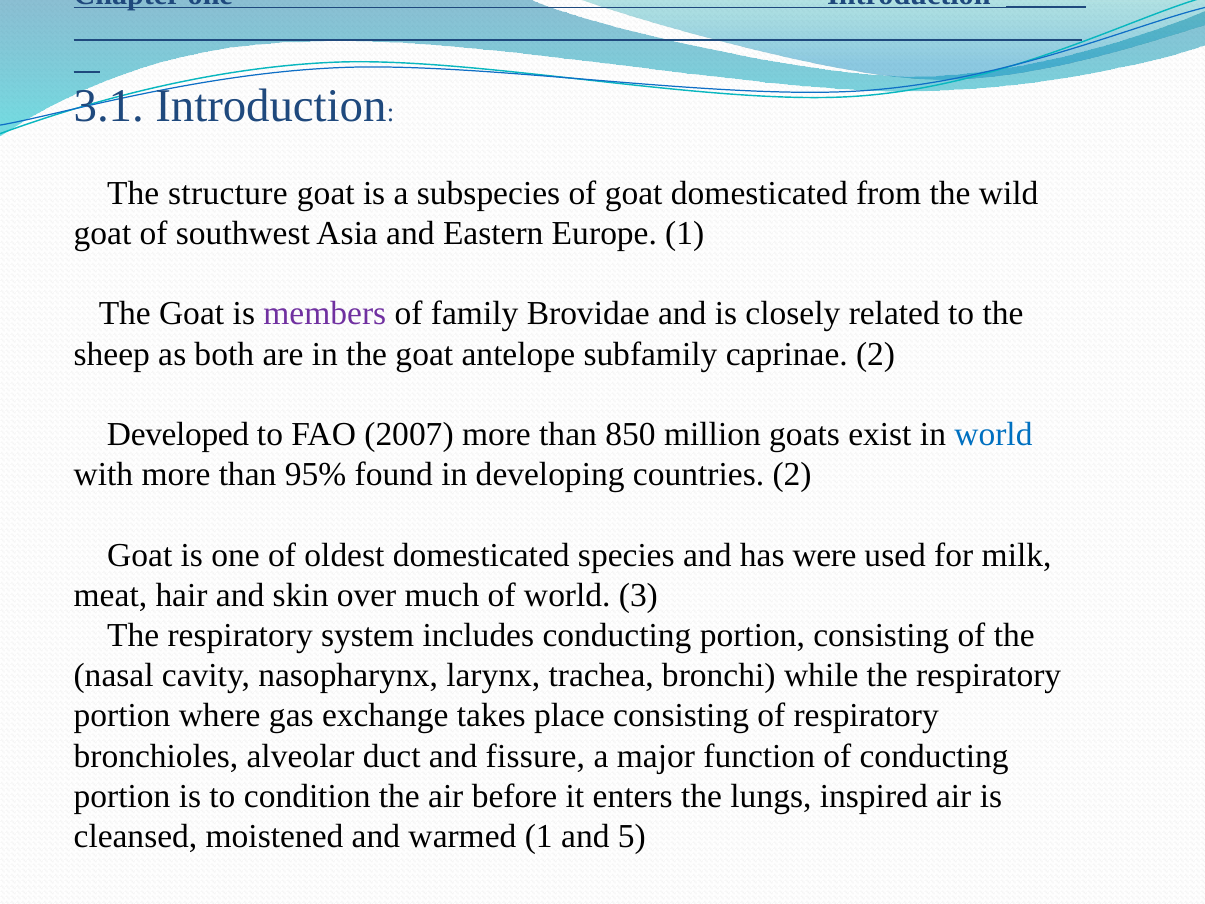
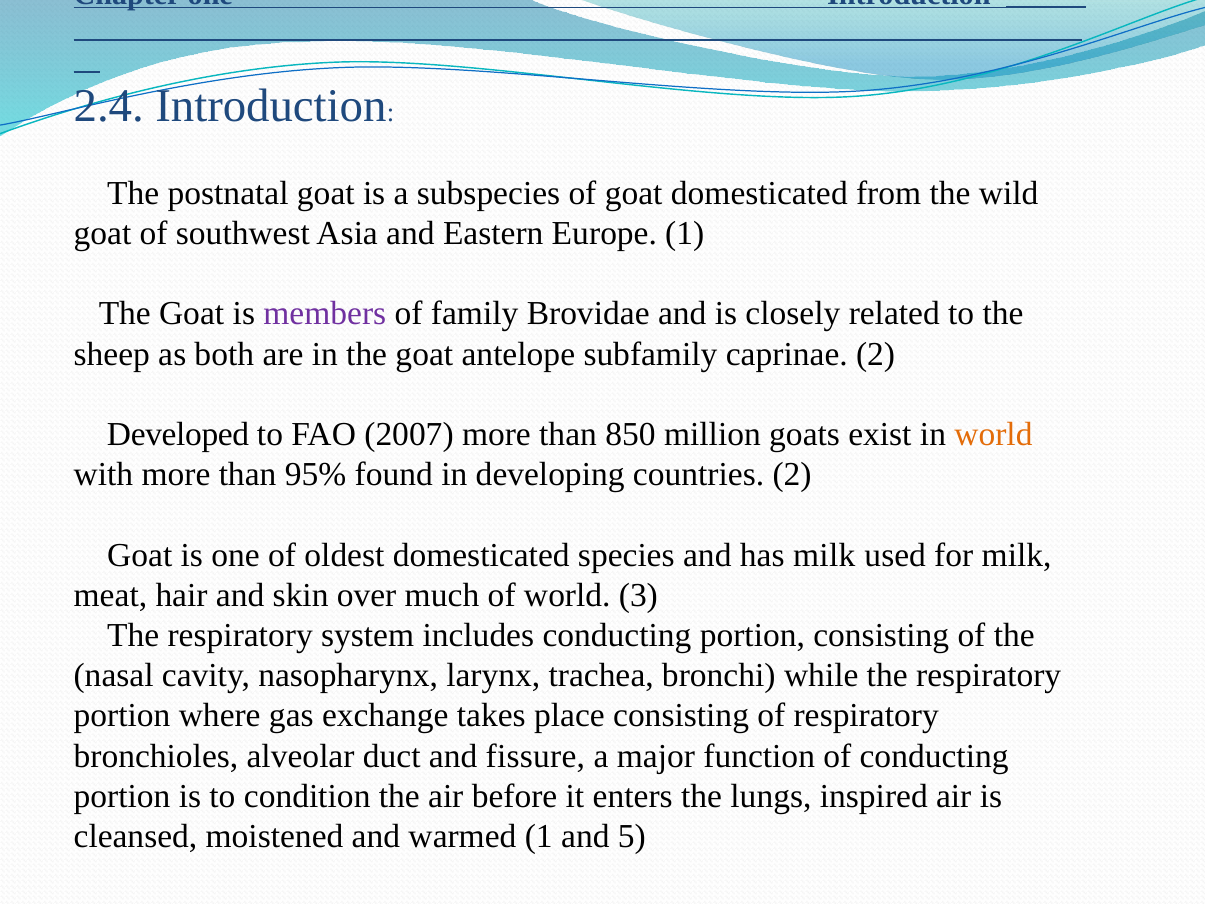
3.1: 3.1 -> 2.4
structure: structure -> postnatal
world at (993, 434) colour: blue -> orange
has were: were -> milk
